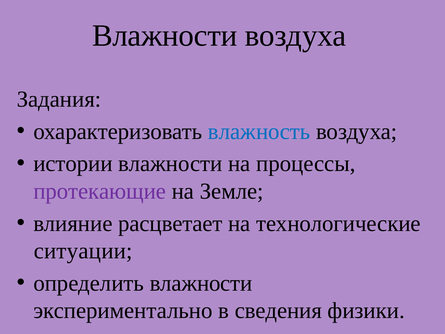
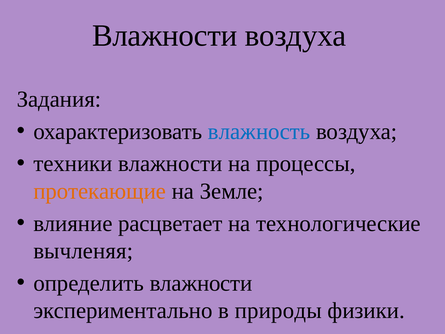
истории: истории -> техники
протекающие colour: purple -> orange
ситуации: ситуации -> вычленяя
сведения: сведения -> природы
